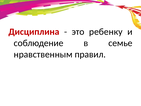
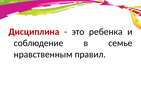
ребенку: ребенку -> ребенка
